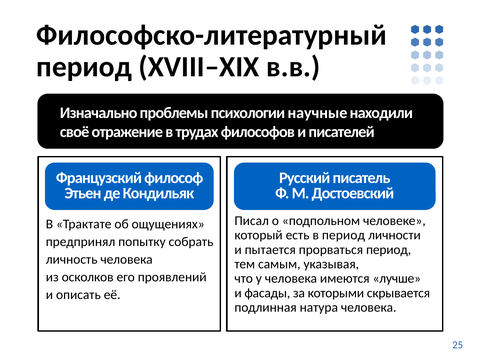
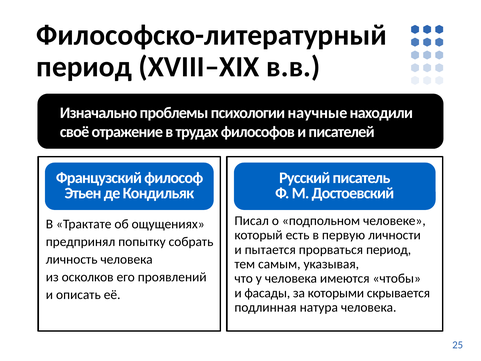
в период: период -> первую
лучше: лучше -> чтобы
